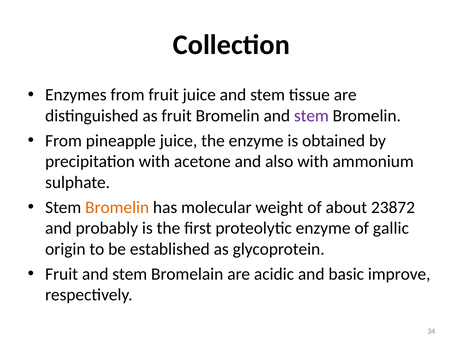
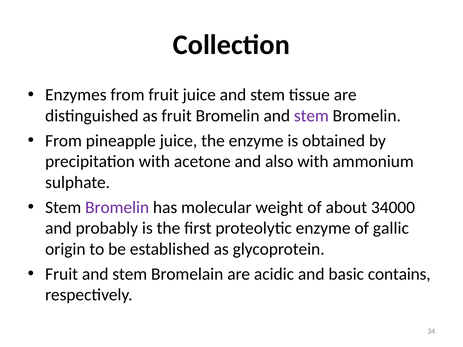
Bromelin at (117, 207) colour: orange -> purple
23872: 23872 -> 34000
improve: improve -> contains
